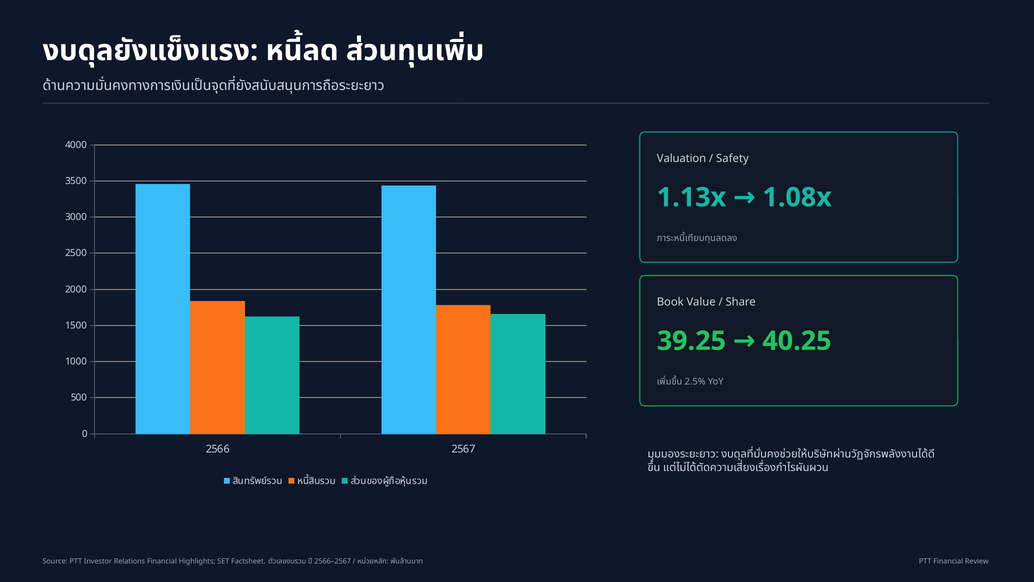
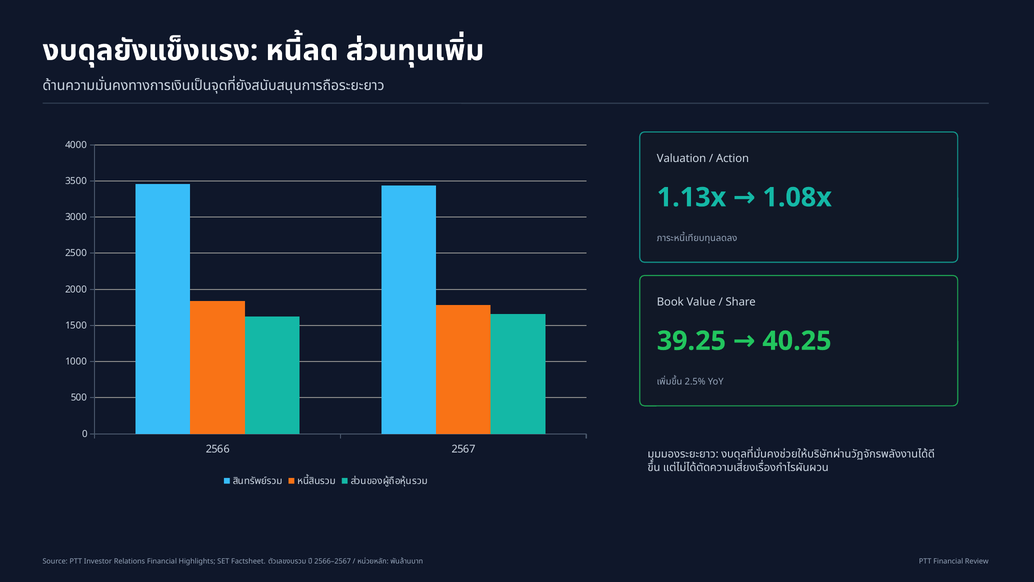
Safety: Safety -> Action
